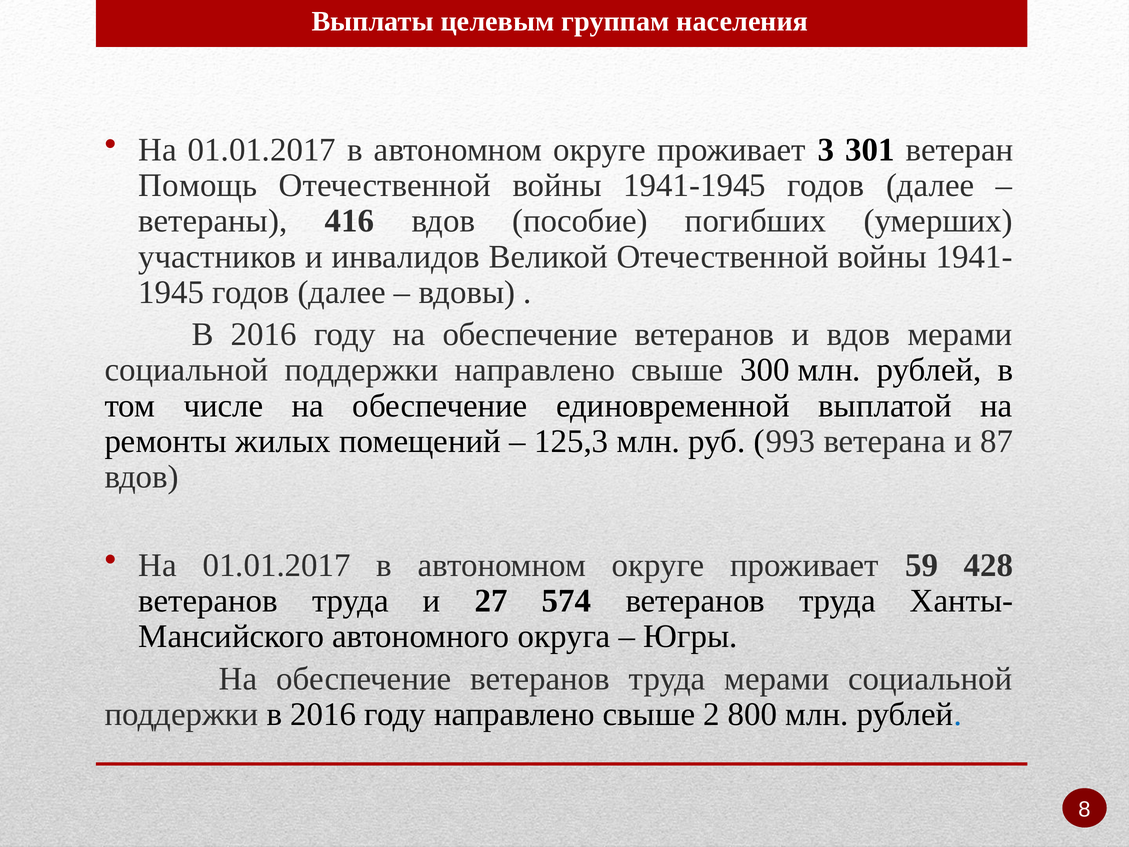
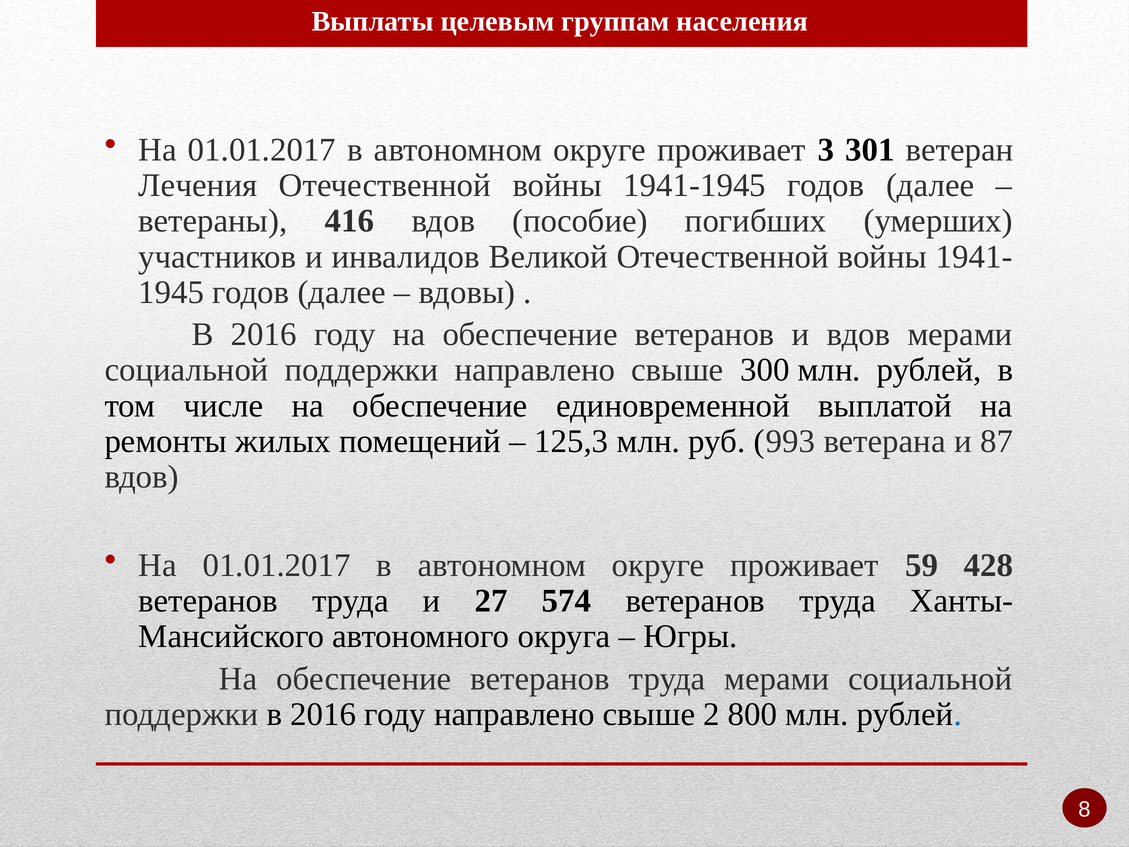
Помощь: Помощь -> Лечения
